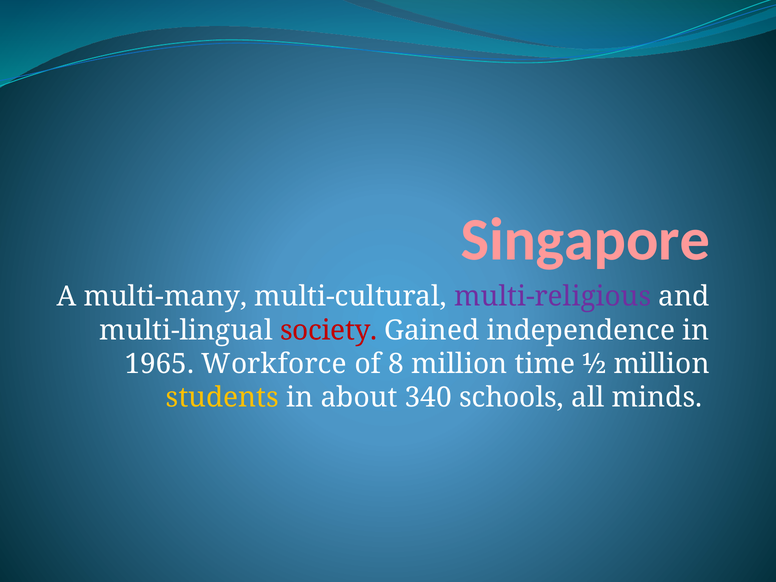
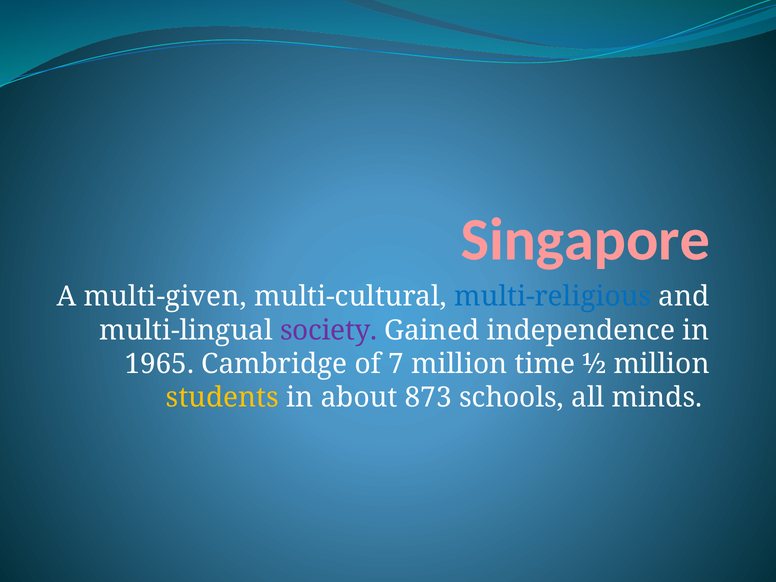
multi-many: multi-many -> multi-given
multi-religious colour: purple -> blue
society colour: red -> purple
Workforce: Workforce -> Cambridge
8: 8 -> 7
340: 340 -> 873
